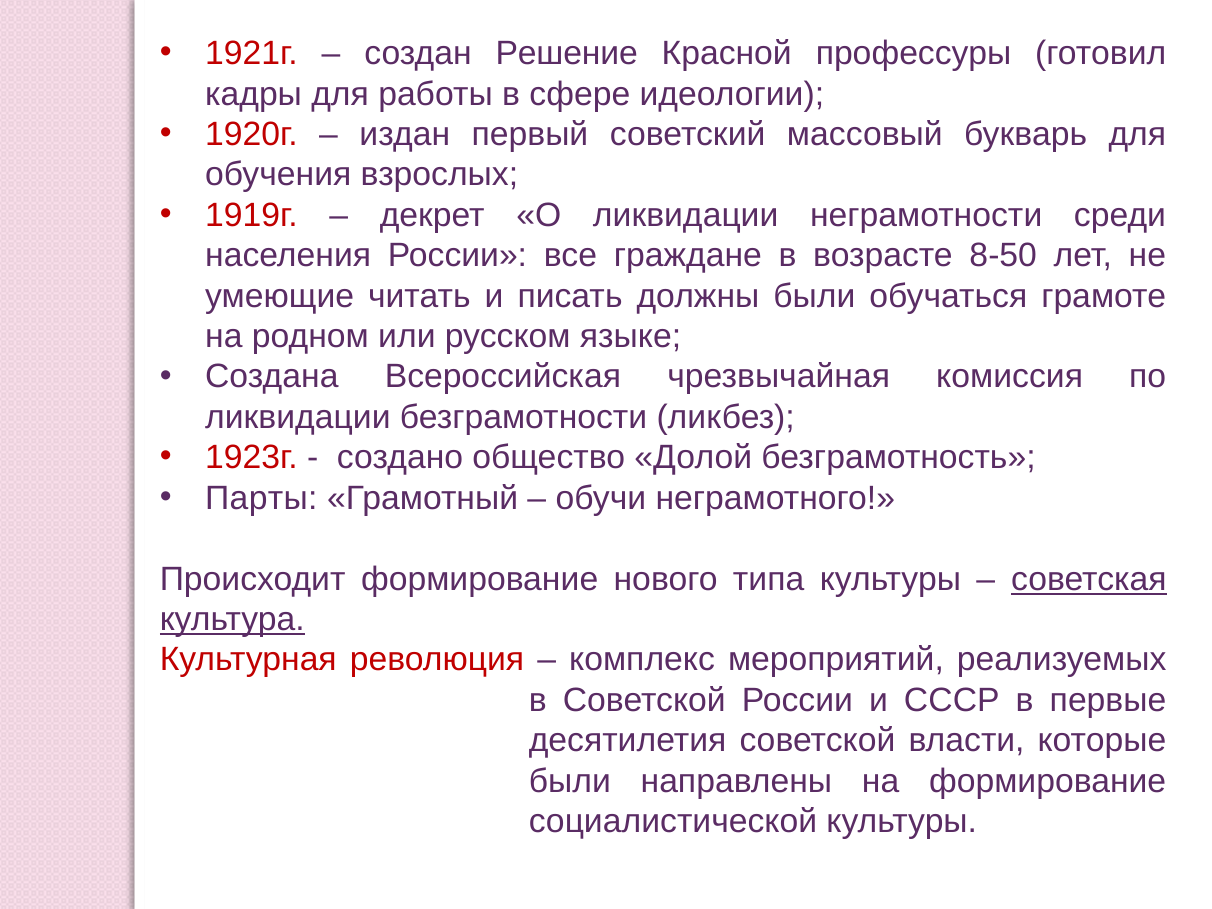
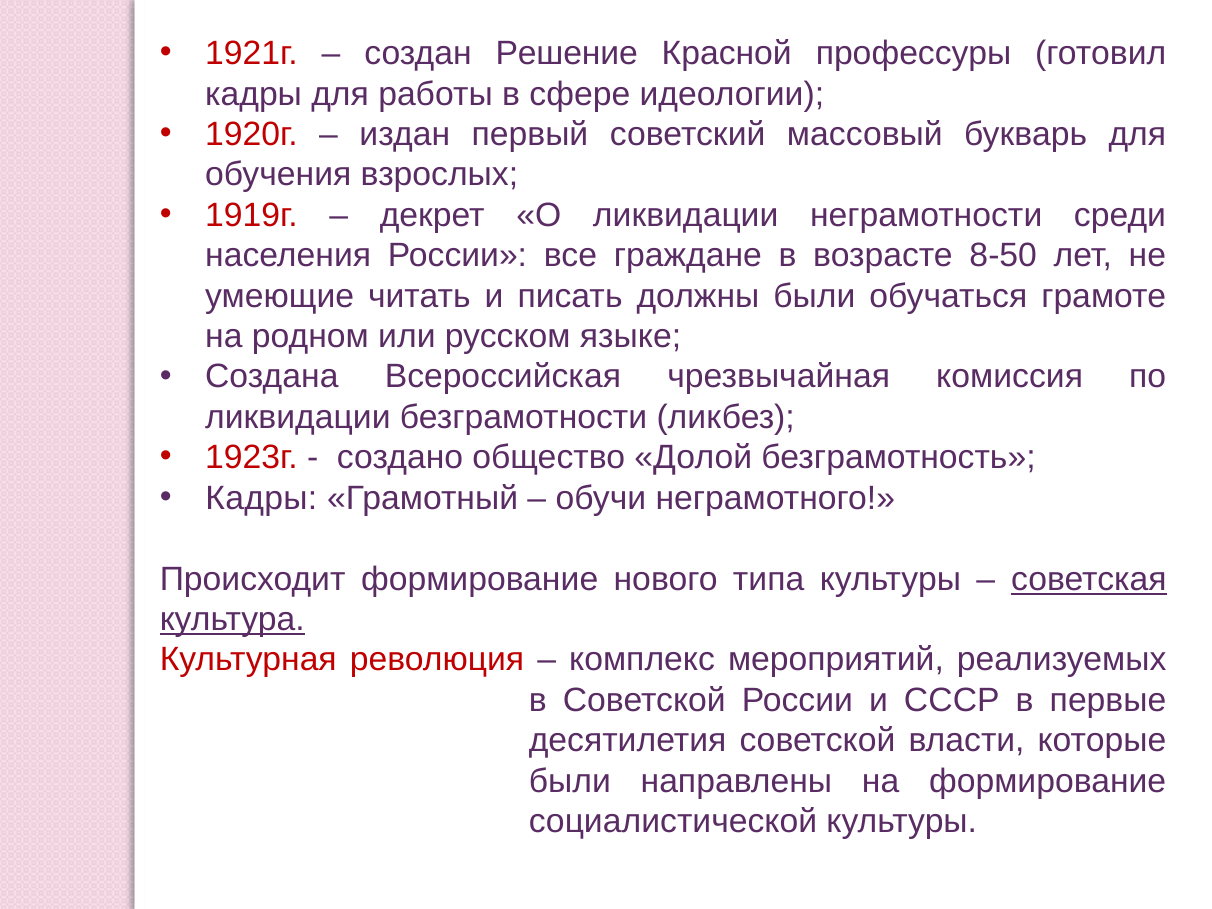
Парты at (261, 498): Парты -> Кадры
